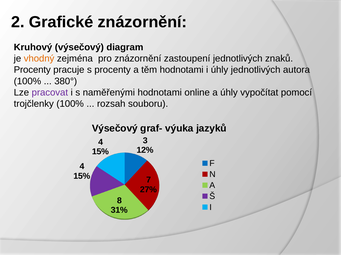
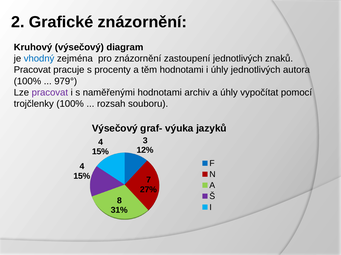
vhodný colour: orange -> blue
Procenty at (32, 70): Procenty -> Pracovat
380°: 380° -> 979°
online: online -> archiv
